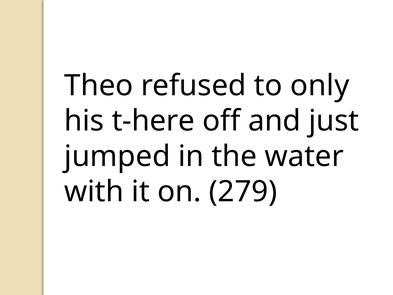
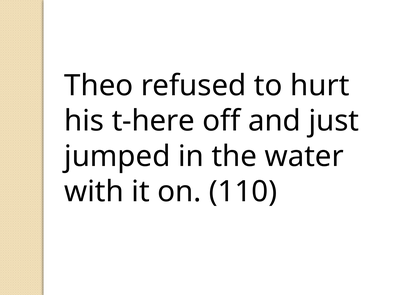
only: only -> hurt
279: 279 -> 110
